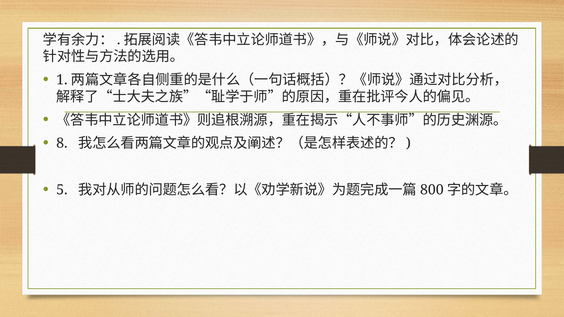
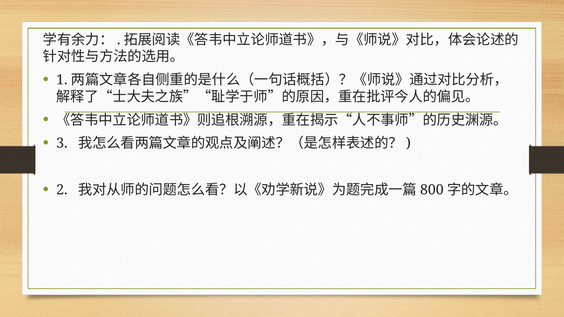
8: 8 -> 3
5: 5 -> 2
